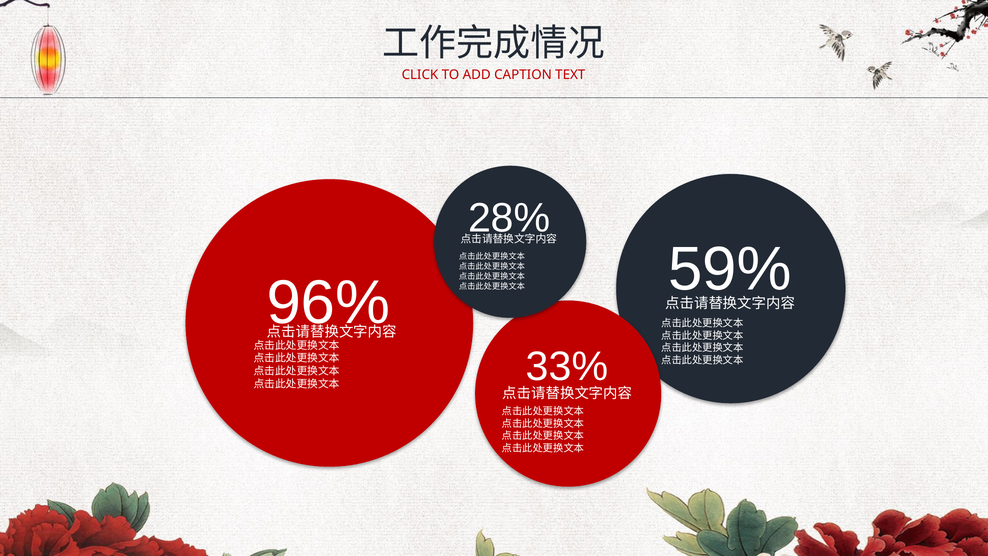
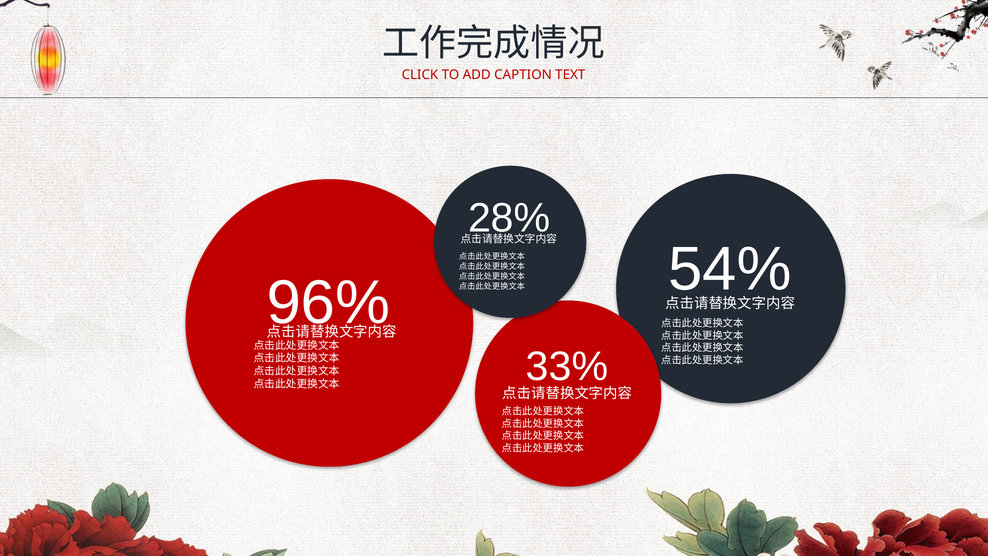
59%: 59% -> 54%
